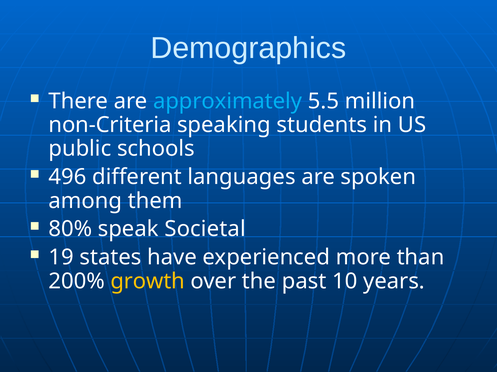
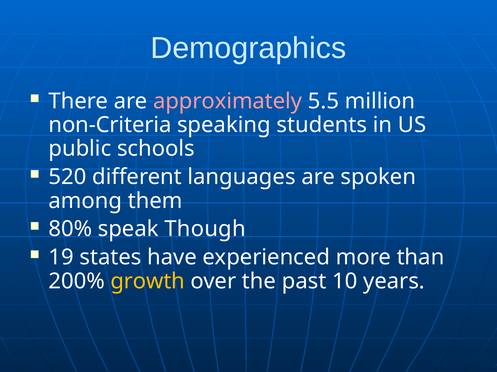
approximately colour: light blue -> pink
496: 496 -> 520
Societal: Societal -> Though
